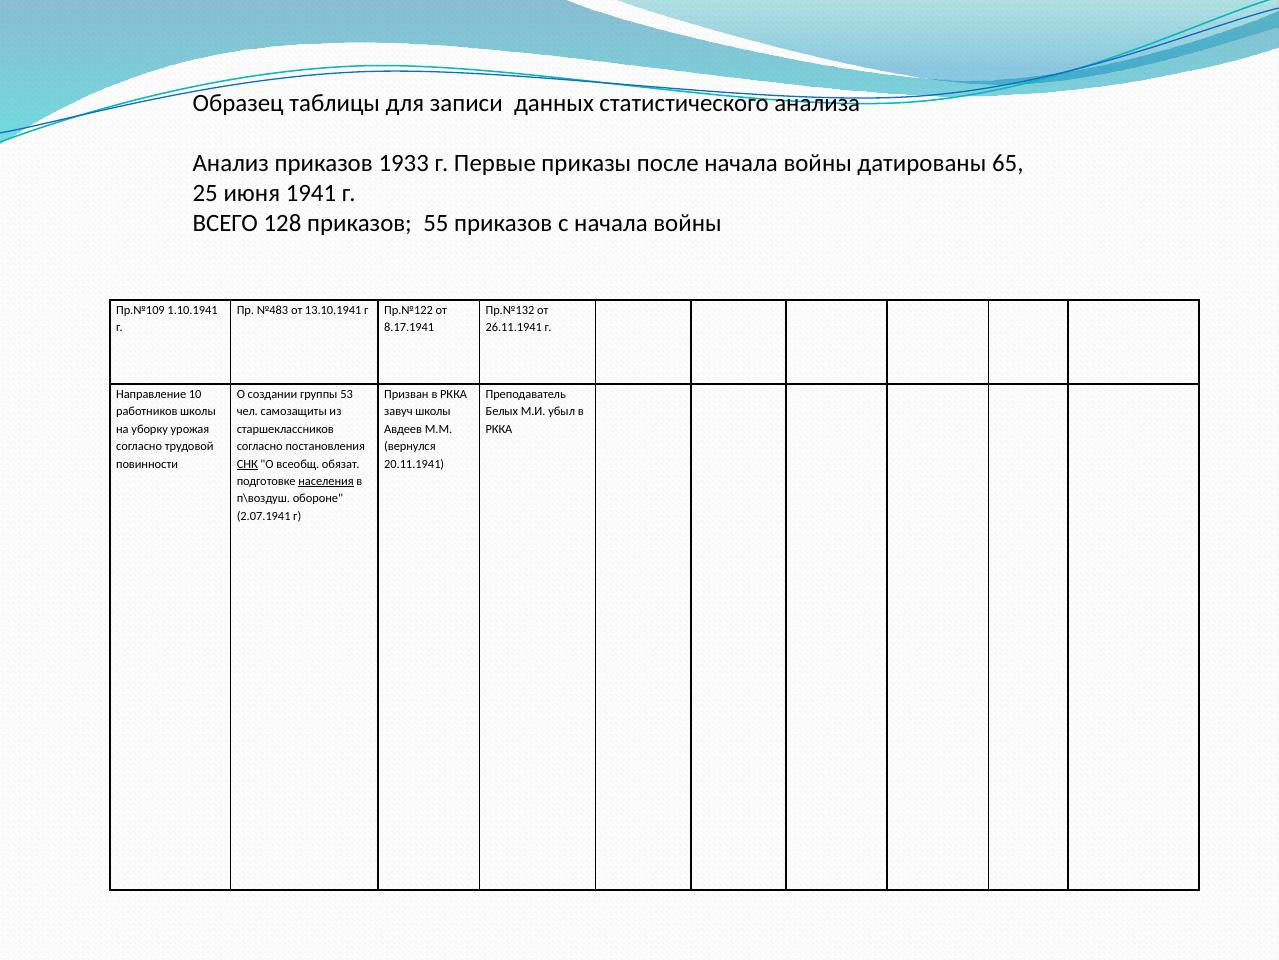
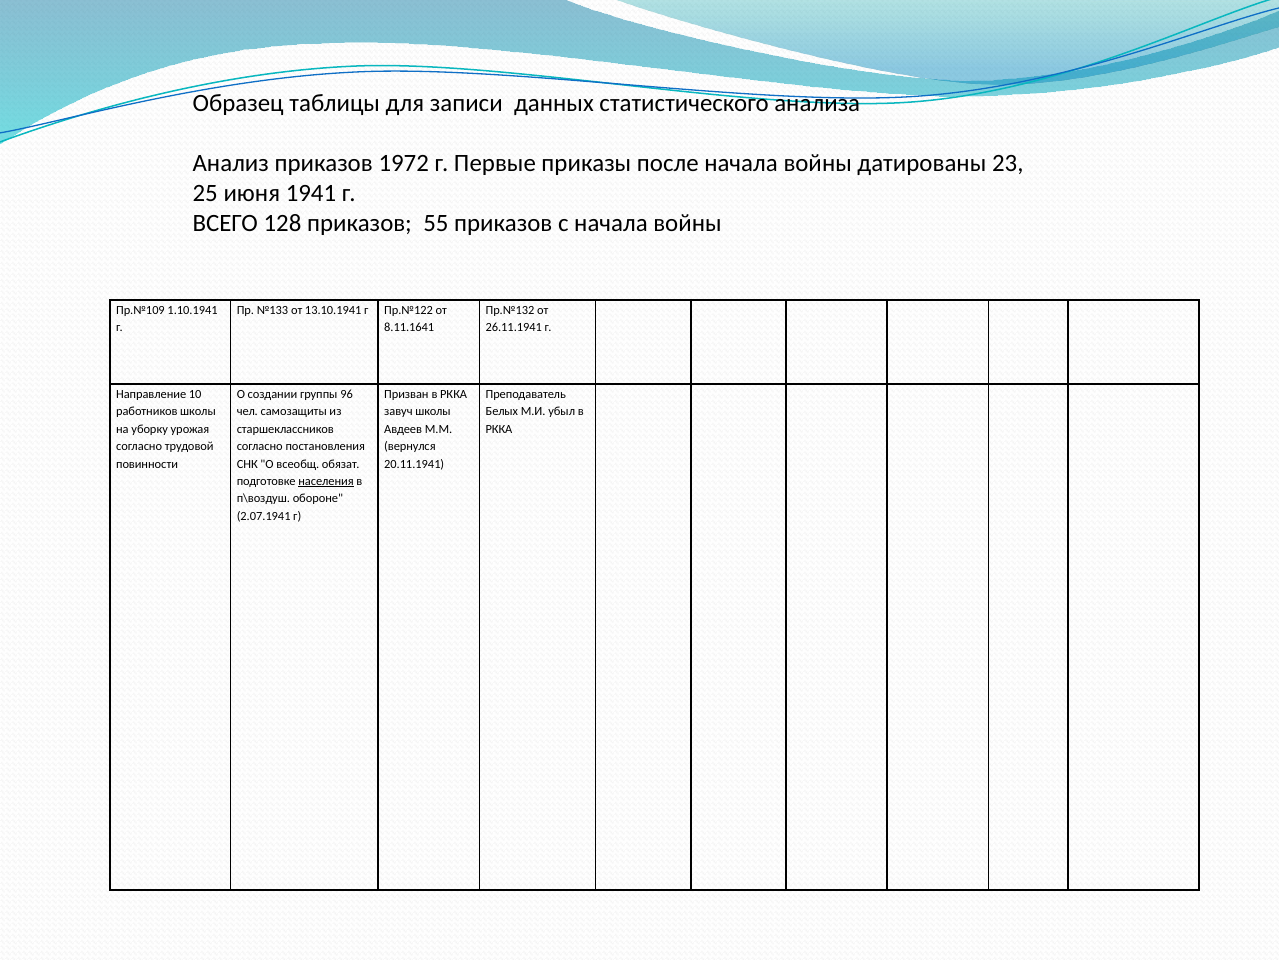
1933: 1933 -> 1972
65: 65 -> 23
№483: №483 -> №133
8.17.1941: 8.17.1941 -> 8.11.1641
53: 53 -> 96
СНК underline: present -> none
